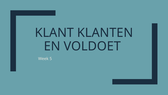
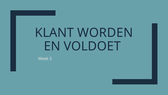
KLANTEN: KLANTEN -> WORDEN
